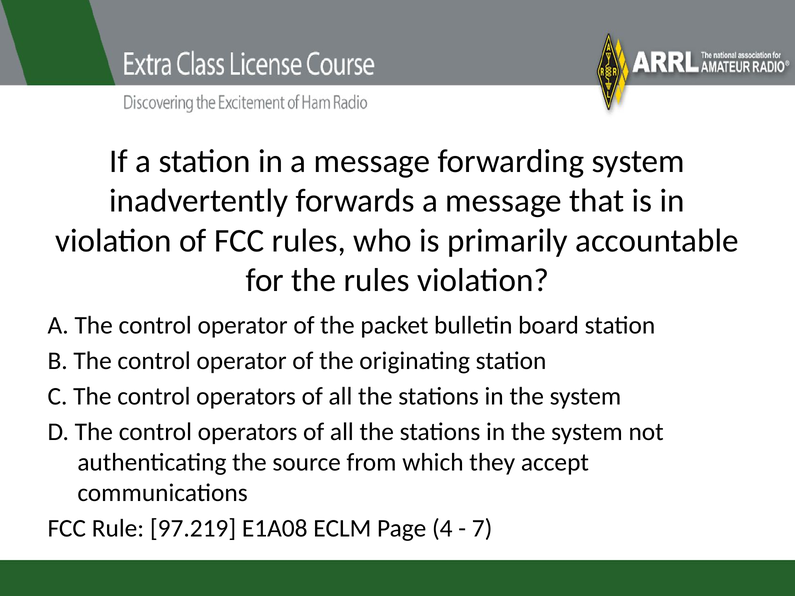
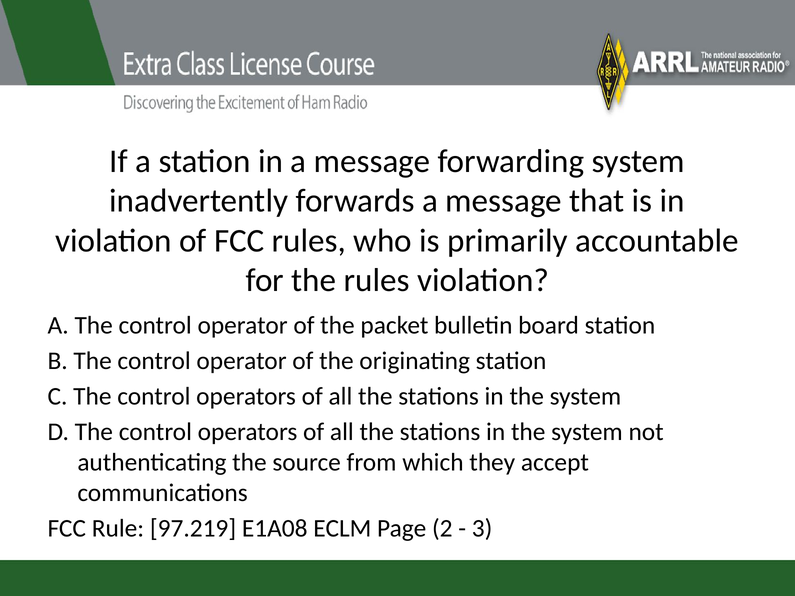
4: 4 -> 2
7: 7 -> 3
